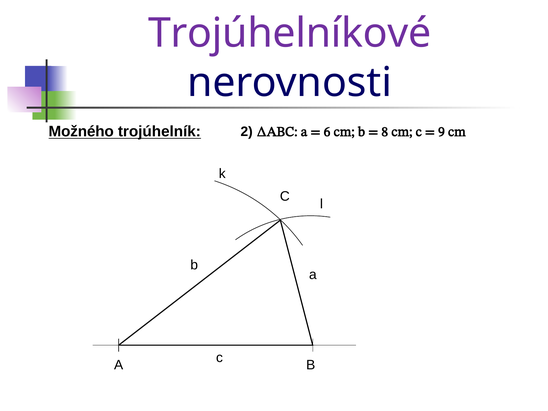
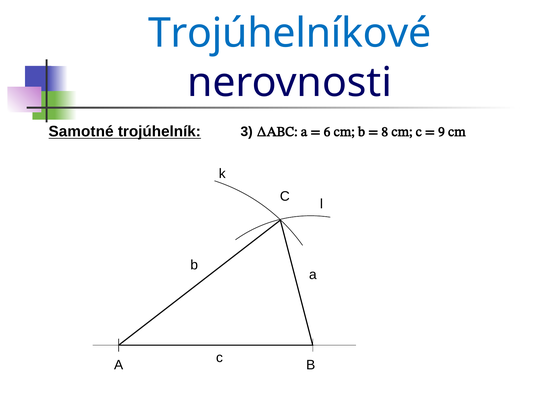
Trojúhelníkové colour: purple -> blue
Možného: Možného -> Samotné
2: 2 -> 3
